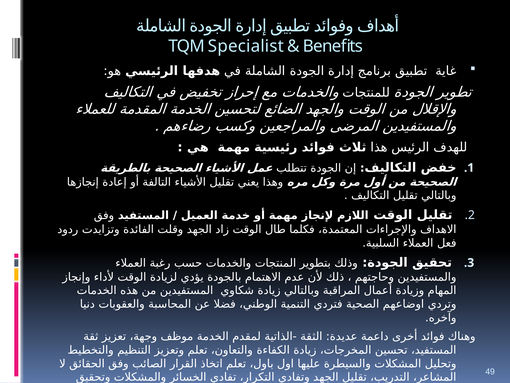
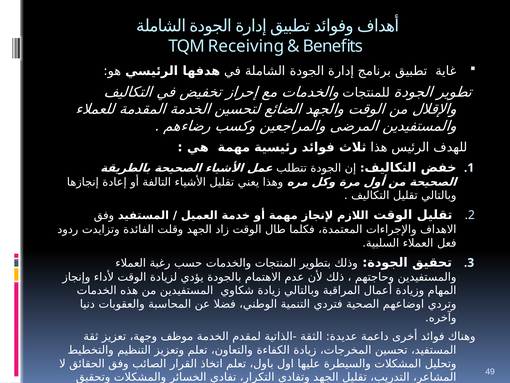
Specialist: Specialist -> Receiving
